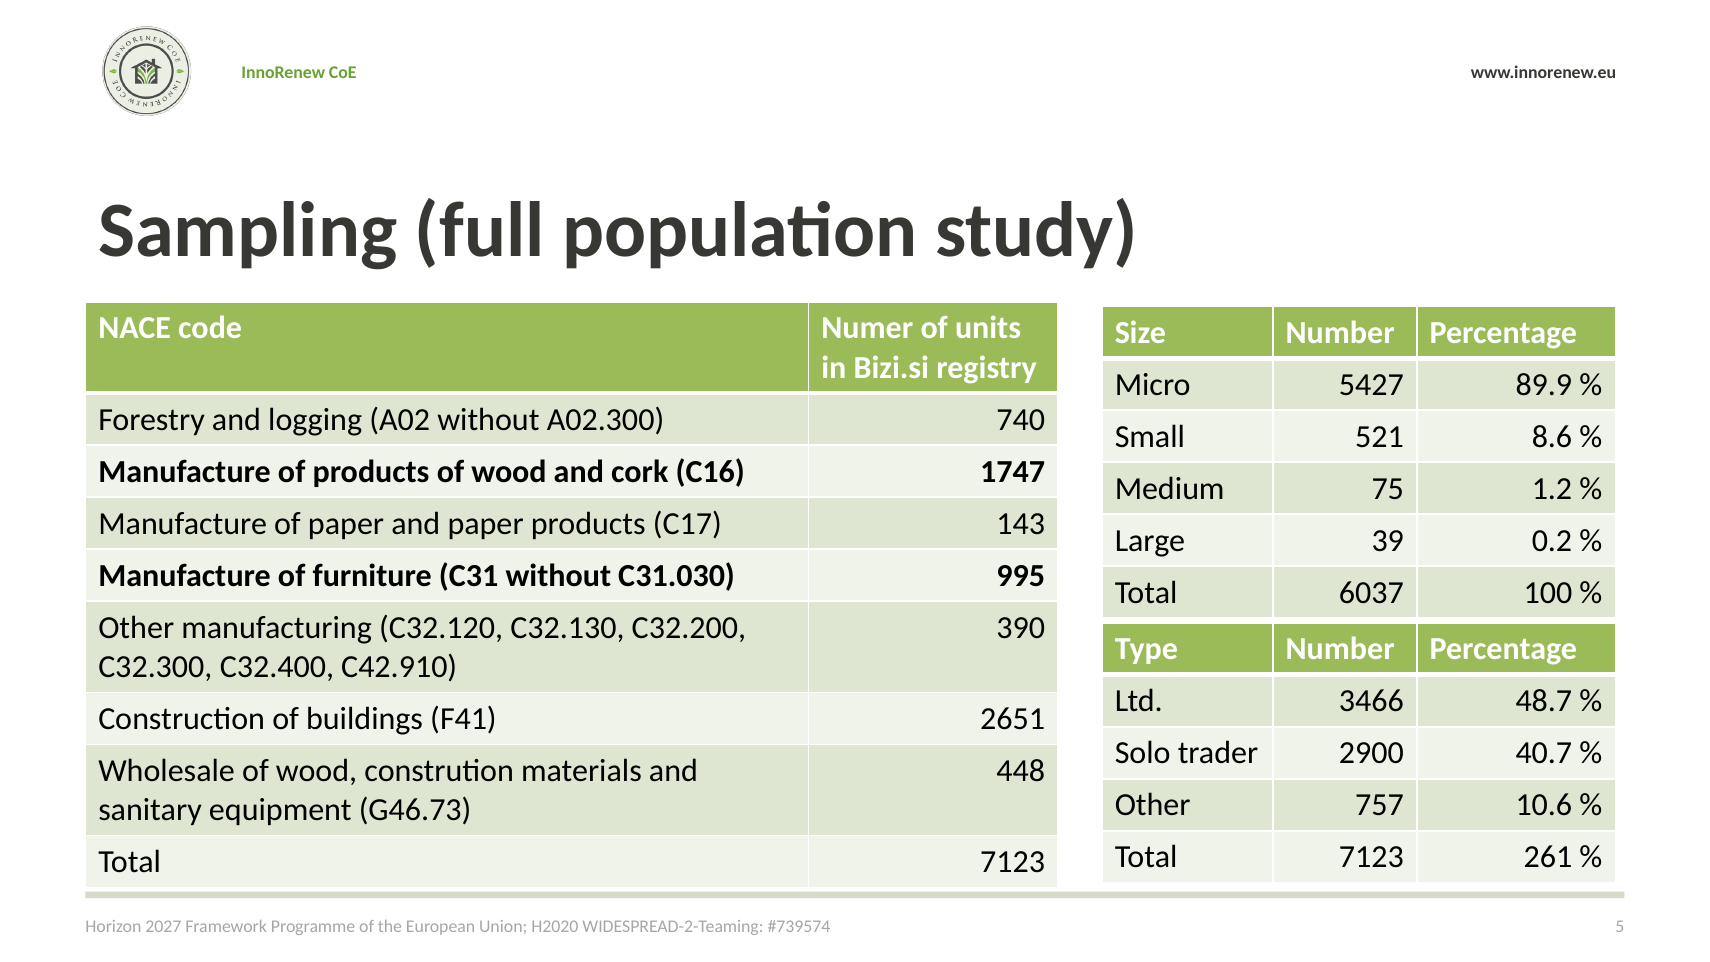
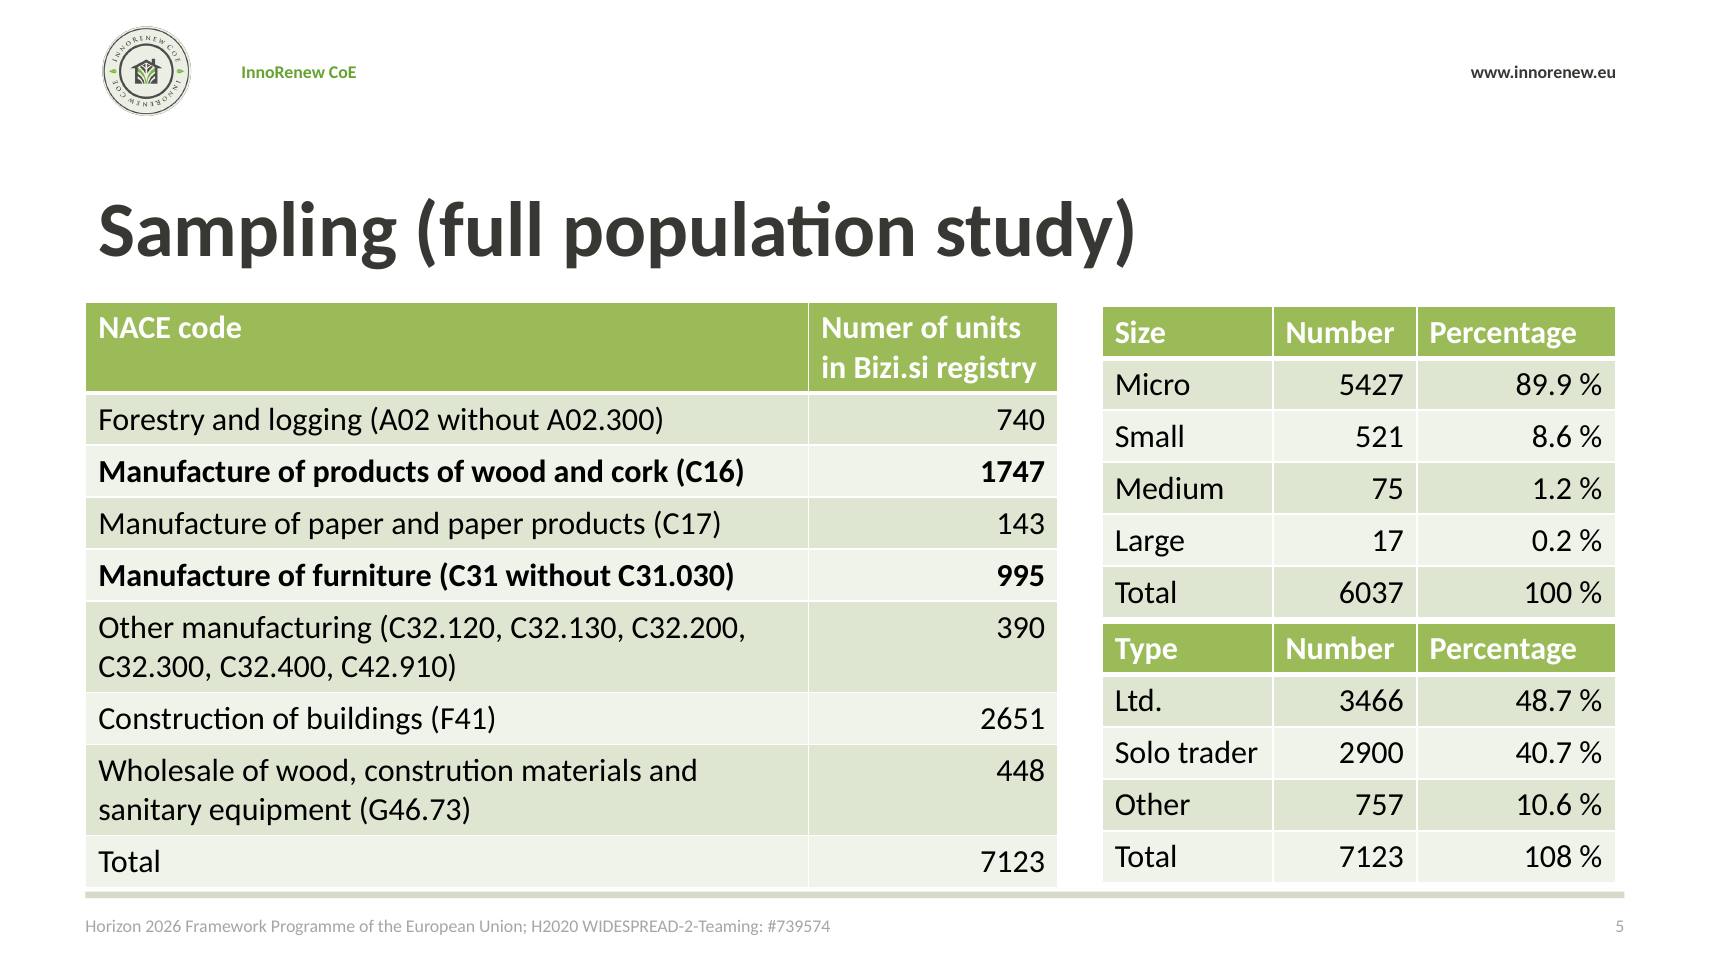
39: 39 -> 17
261: 261 -> 108
2027: 2027 -> 2026
